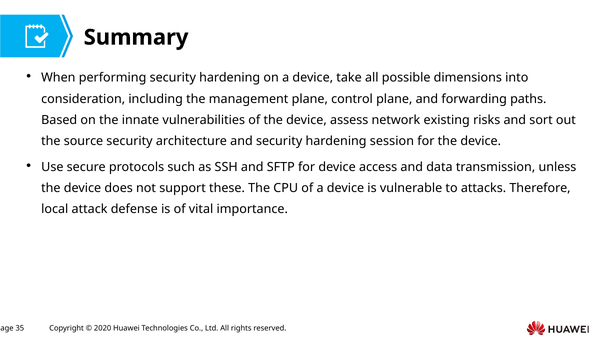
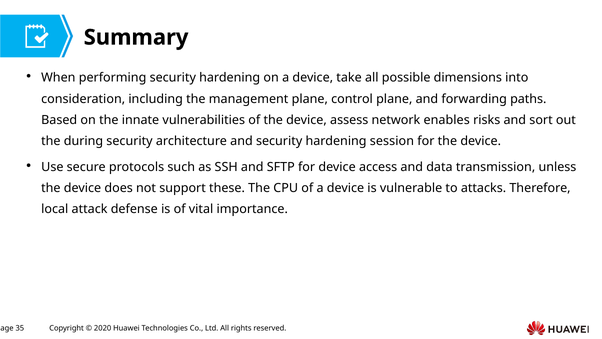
existing: existing -> enables
source: source -> during
